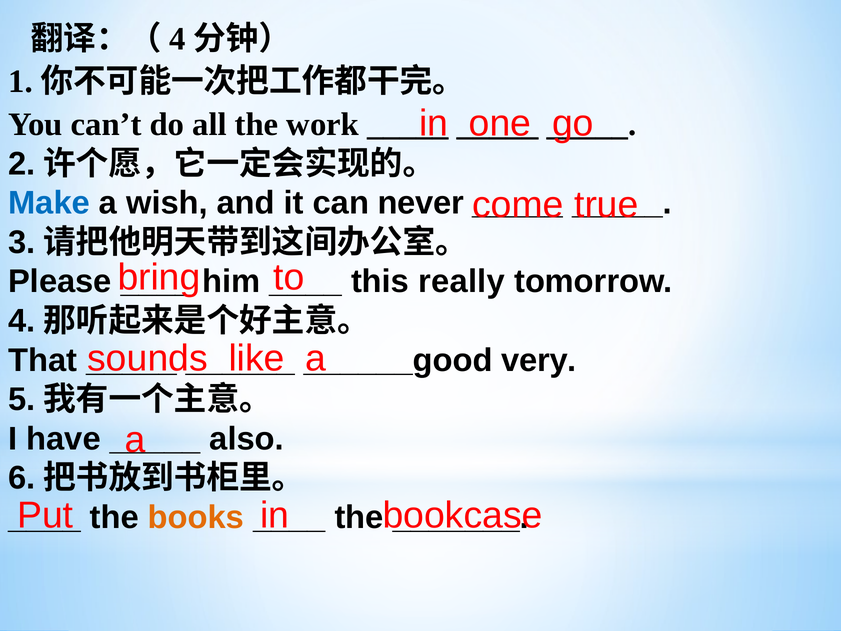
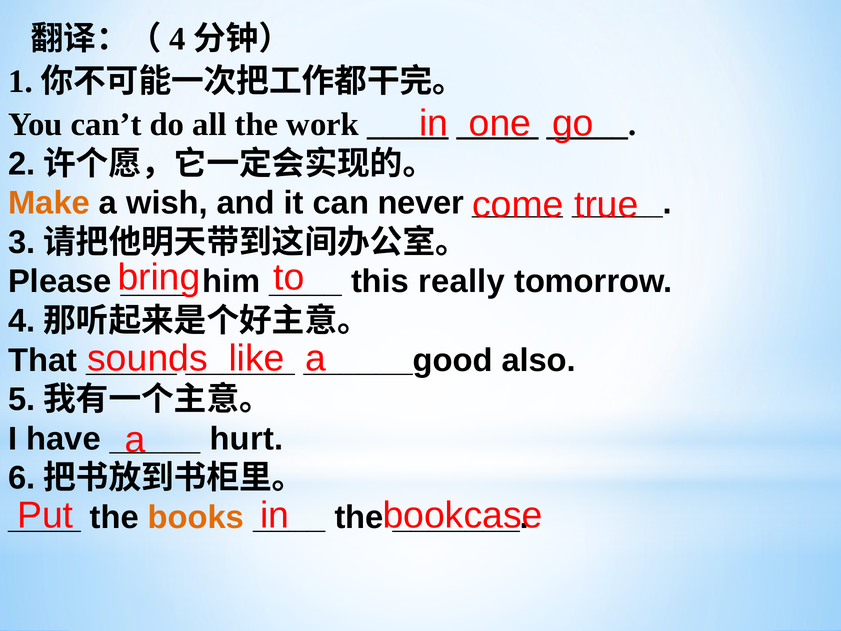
Make colour: blue -> orange
very: very -> also
also: also -> hurt
